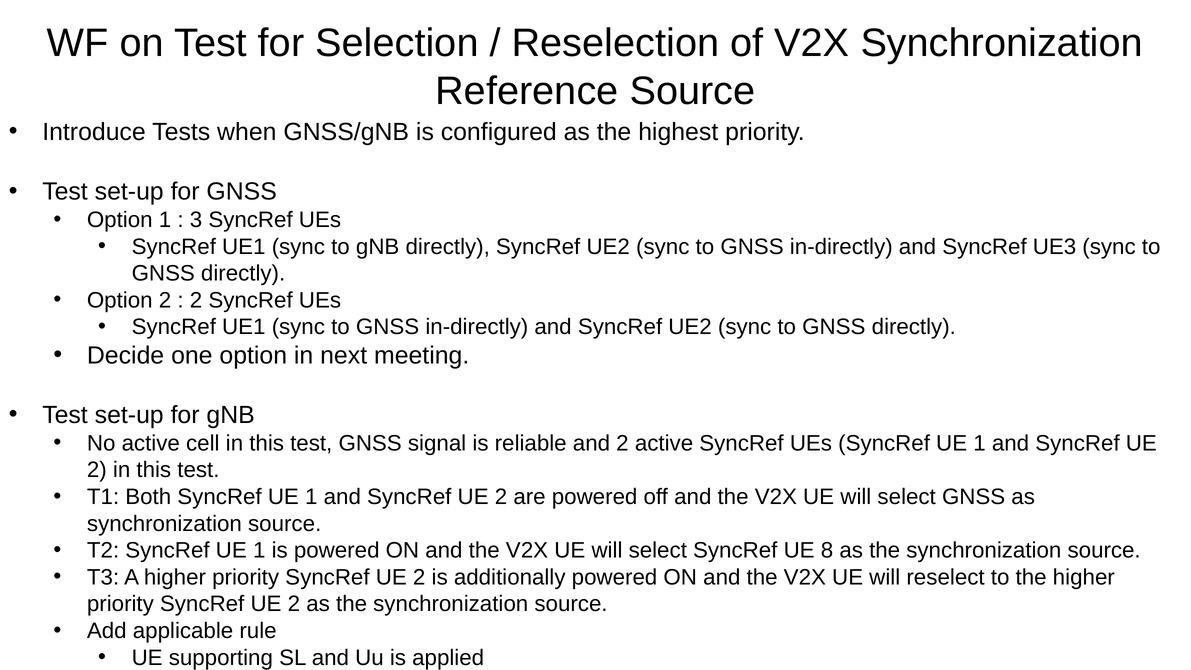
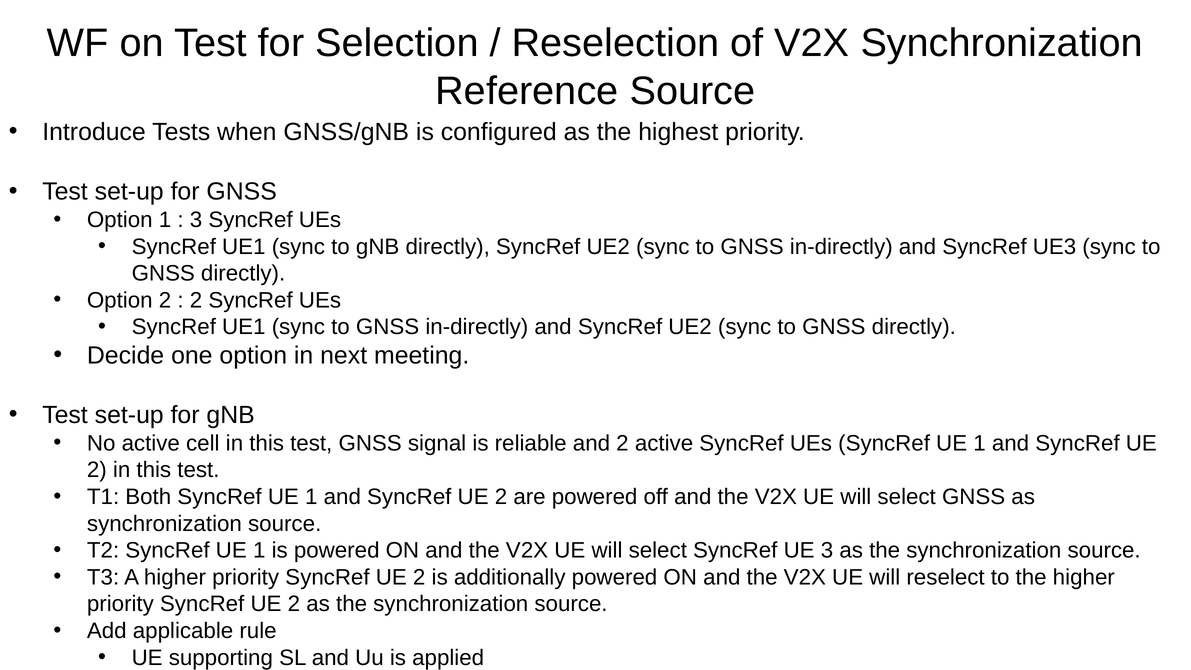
UE 8: 8 -> 3
